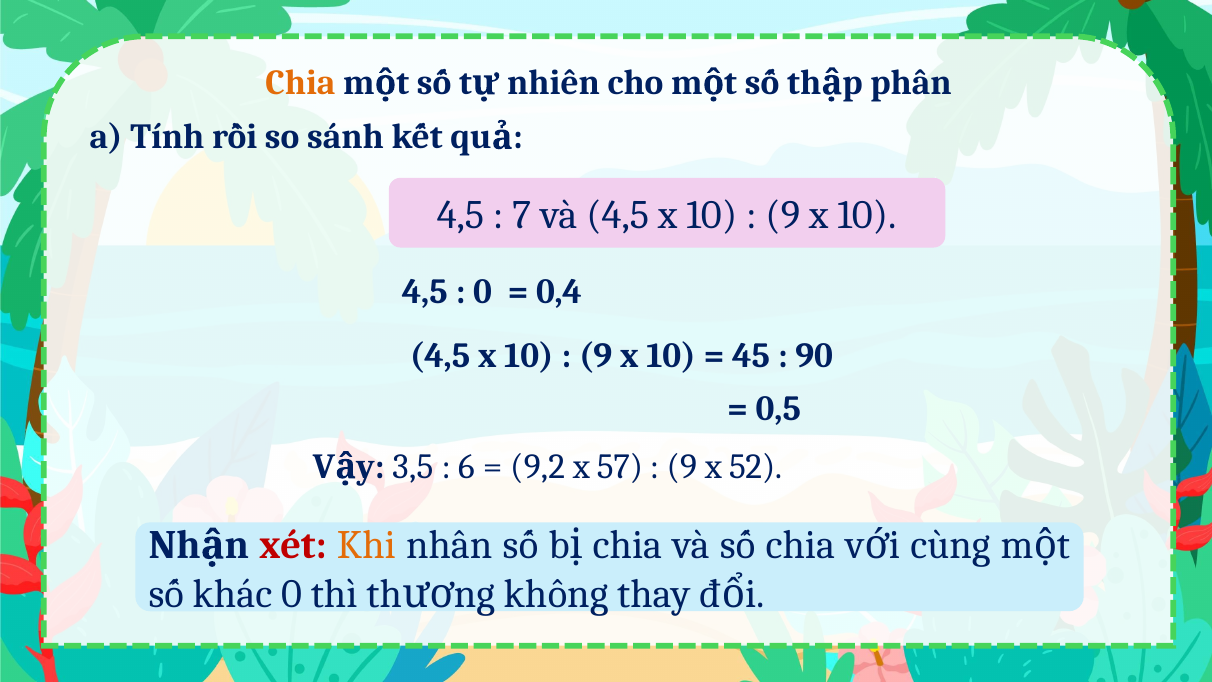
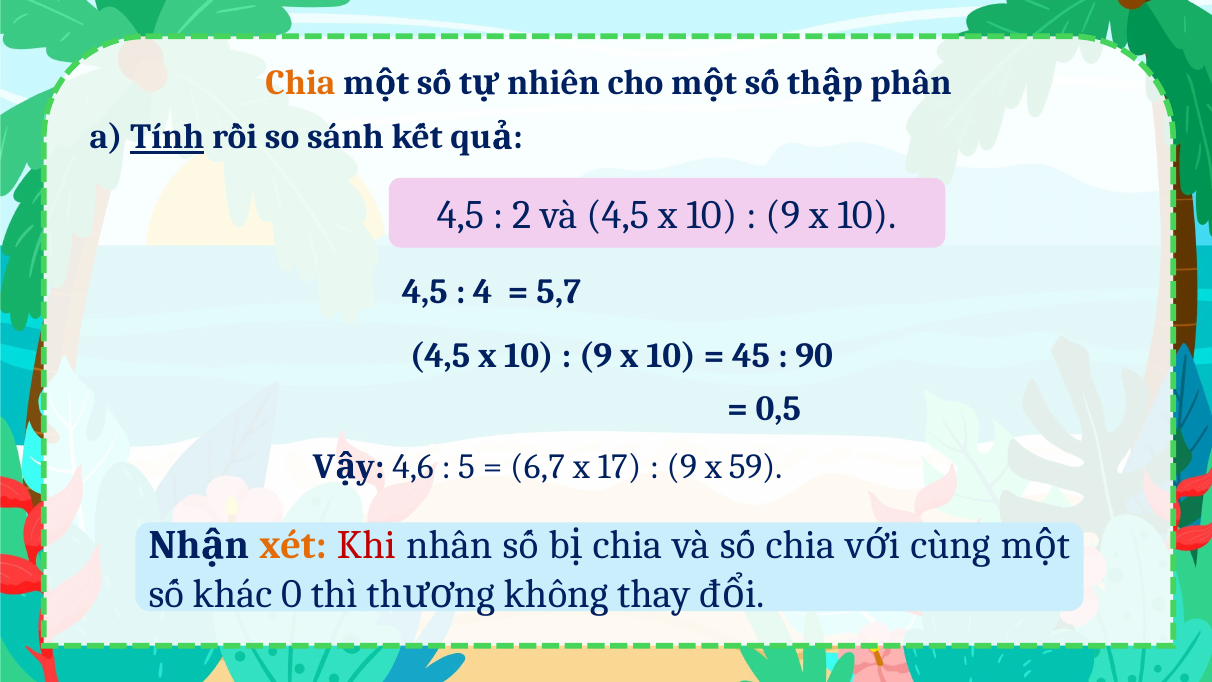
Tính underline: none -> present
7: 7 -> 2
0 at (483, 292): 0 -> 4
0,4: 0,4 -> 5,7
3,5: 3,5 -> 4,6
6: 6 -> 5
9,2: 9,2 -> 6,7
57: 57 -> 17
52: 52 -> 59
xét colour: red -> orange
Khi colour: orange -> red
